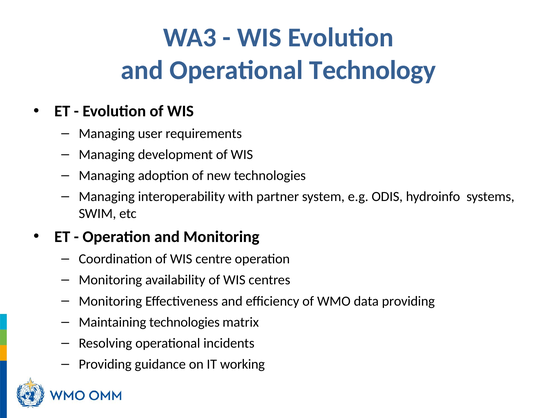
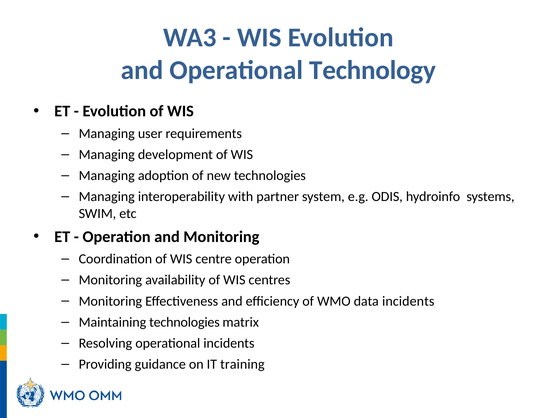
data providing: providing -> incidents
working: working -> training
